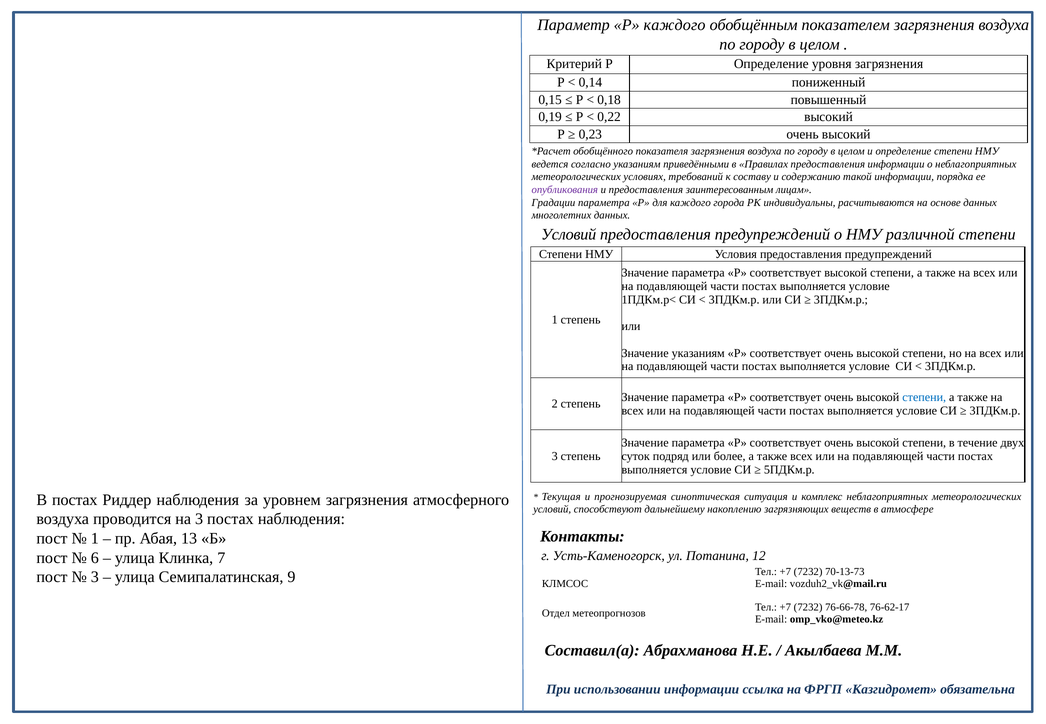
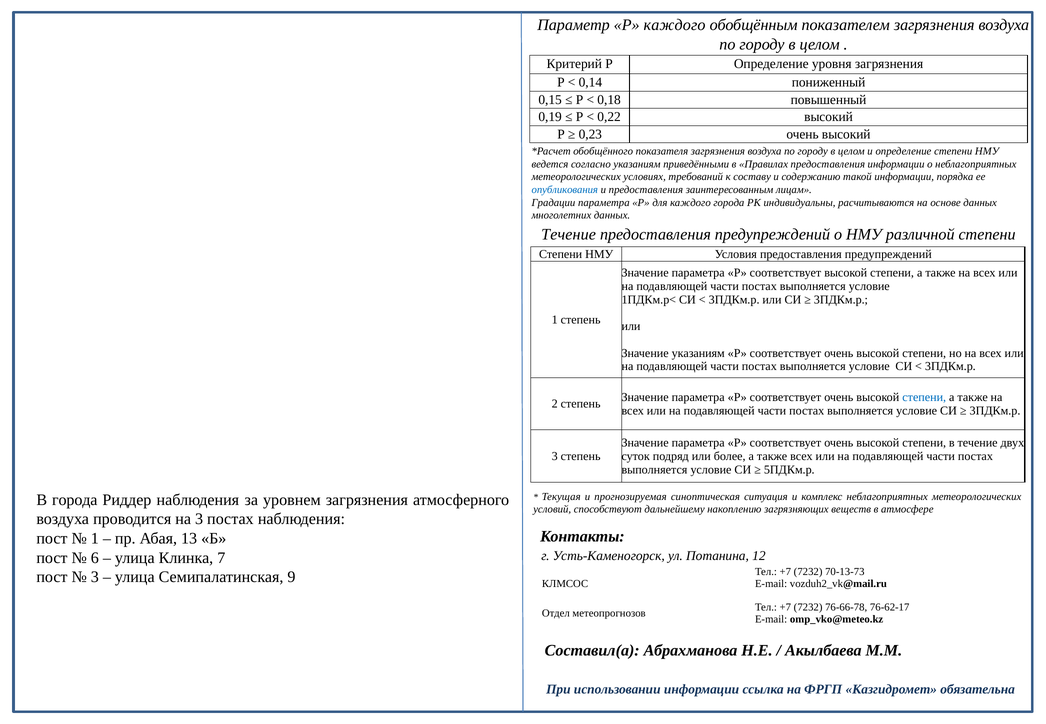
опубликования colour: purple -> blue
Условий at (569, 234): Условий -> Течение
В постах: постах -> города
